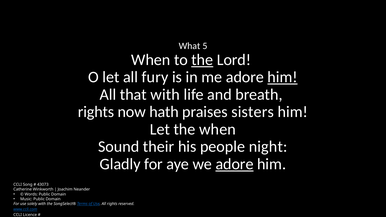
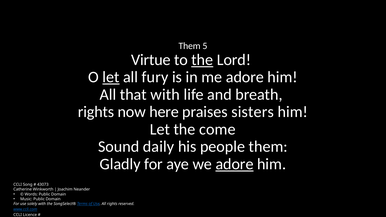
What at (189, 46): What -> Them
When at (151, 60): When -> Virtue
let at (111, 77) underline: none -> present
him at (282, 77) underline: present -> none
hath: hath -> here
the when: when -> come
their: their -> daily
people night: night -> them
